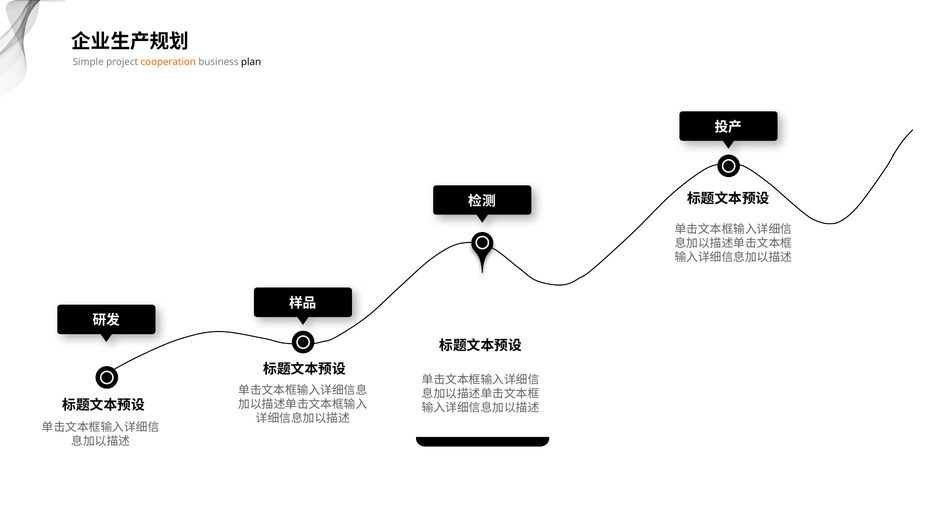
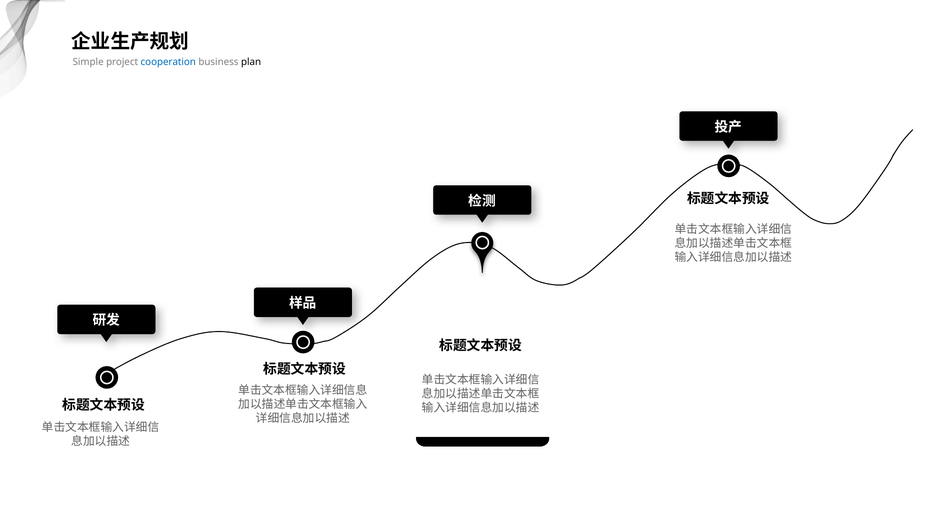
cooperation colour: orange -> blue
